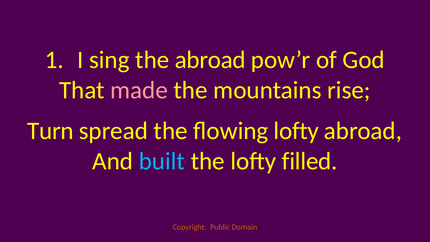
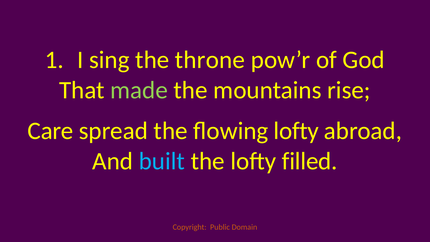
the abroad: abroad -> throne
made colour: pink -> light green
Turn: Turn -> Care
